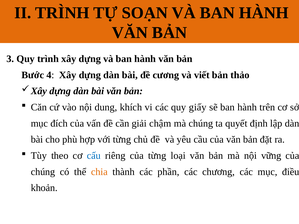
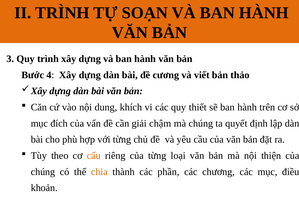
giấy: giấy -> thiết
cấu colour: blue -> orange
vững: vững -> thiện
